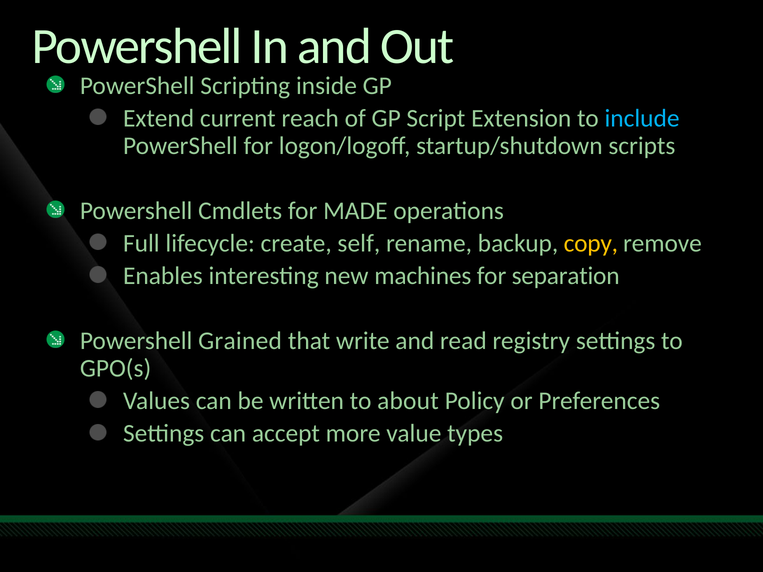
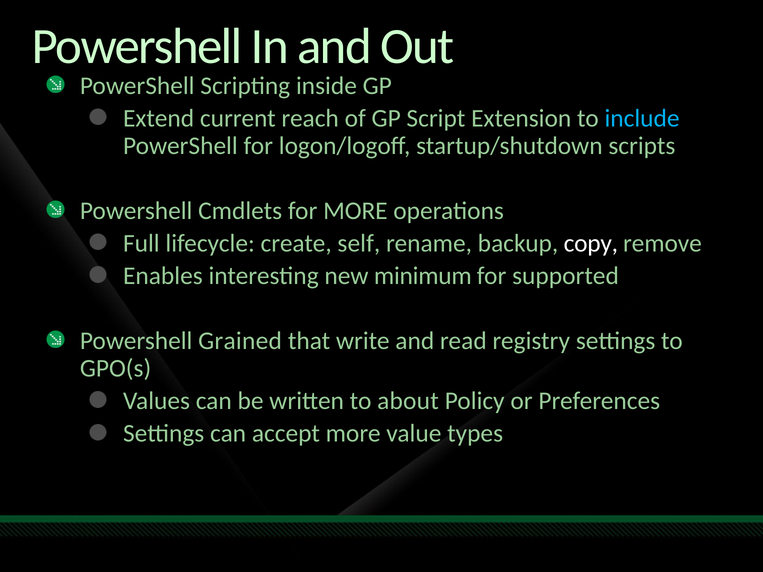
for MADE: MADE -> MORE
copy colour: yellow -> white
machines: machines -> minimum
separation: separation -> supported
